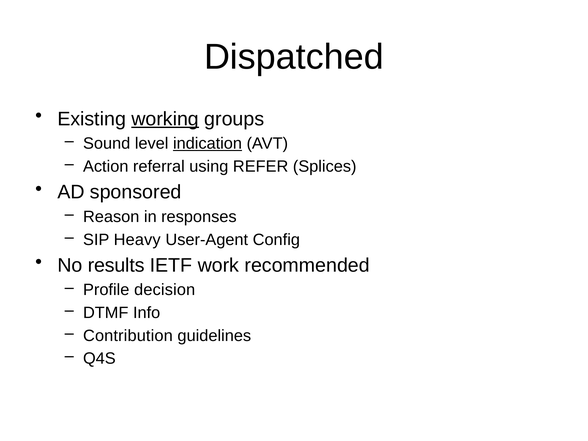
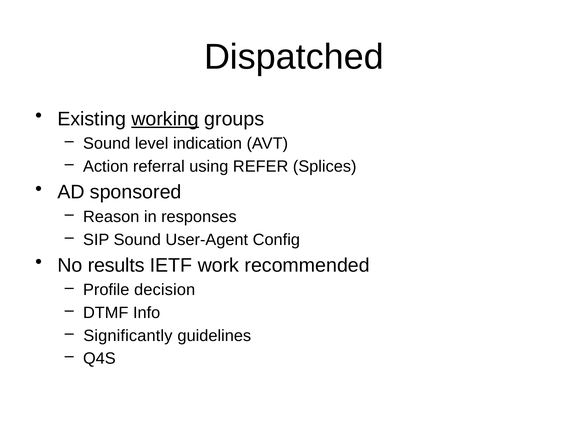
indication underline: present -> none
SIP Heavy: Heavy -> Sound
Contribution: Contribution -> Significantly
